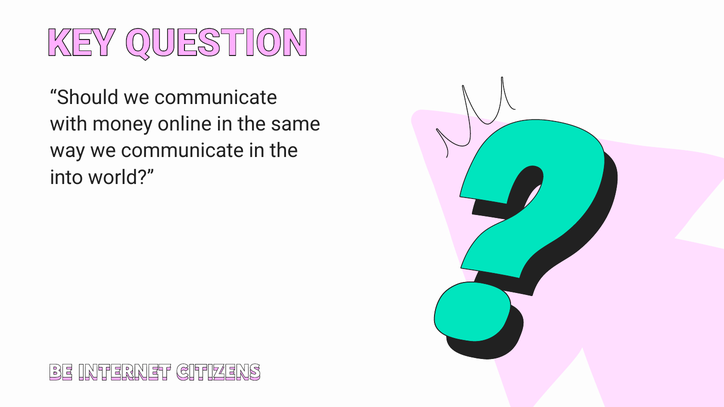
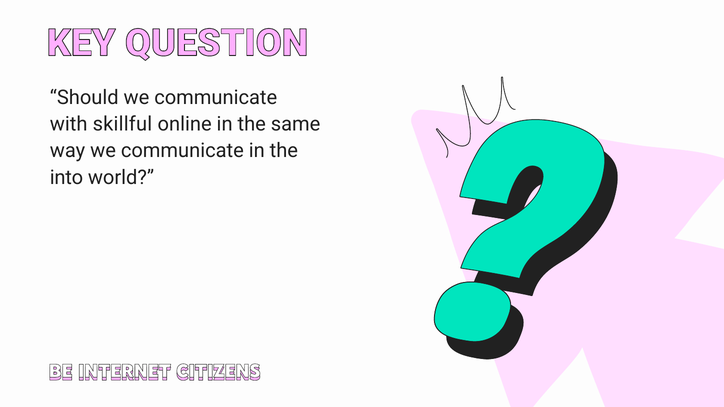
money: money -> skillful
